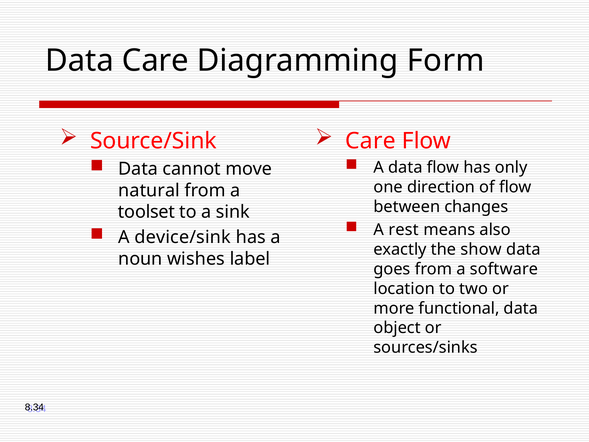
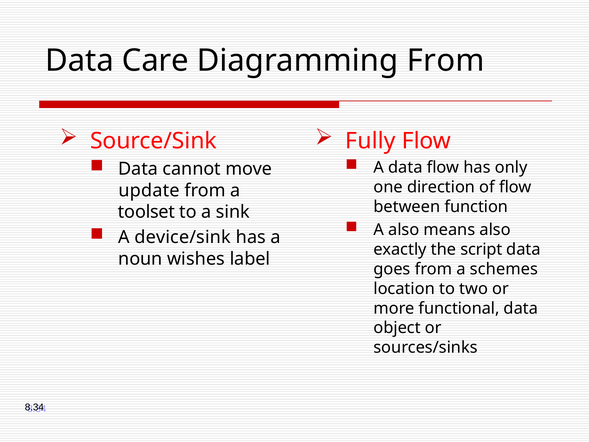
Diagramming Form: Form -> From
Care at (370, 141): Care -> Fully
natural: natural -> update
changes: changes -> function
A rest: rest -> also
show: show -> script
software: software -> schemes
